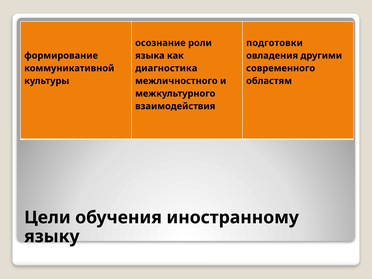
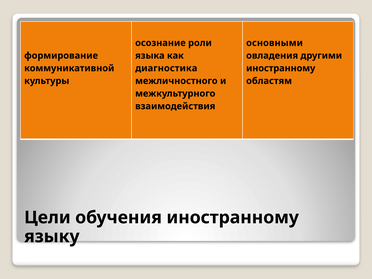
подготовки: подготовки -> основными
современного at (281, 68): современного -> иностранному
